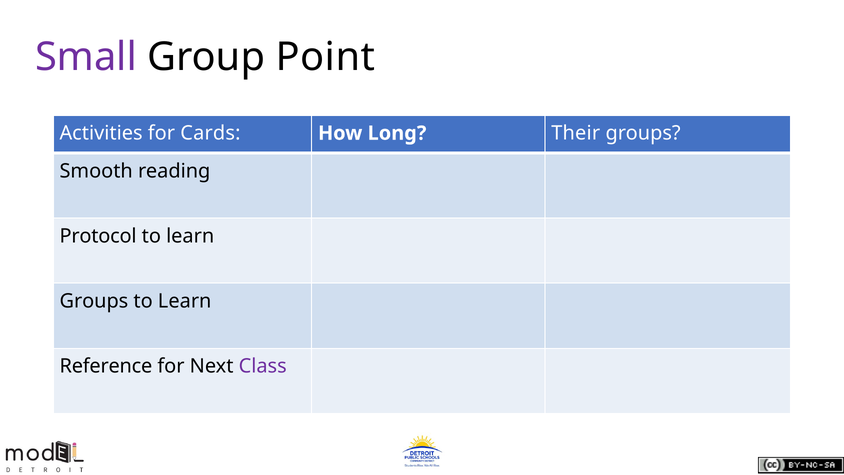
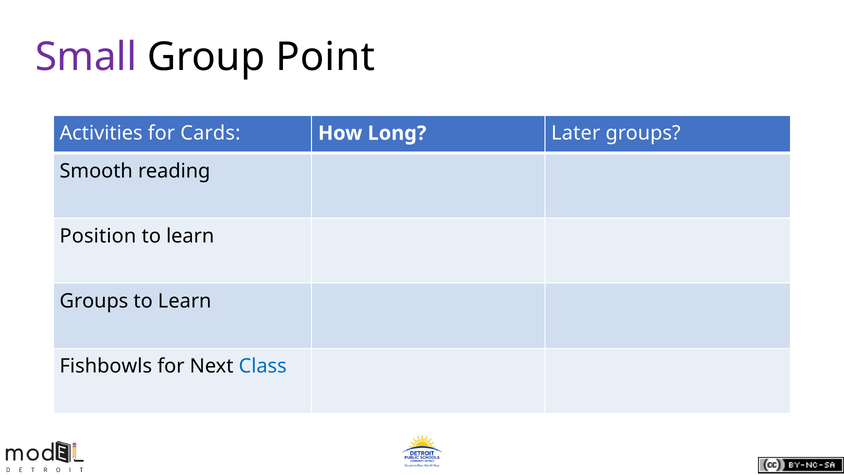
Their: Their -> Later
Protocol: Protocol -> Position
Reference: Reference -> Fishbowls
Class colour: purple -> blue
